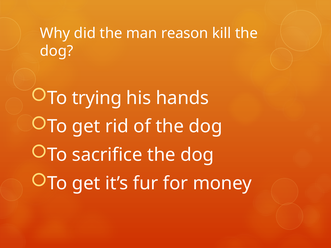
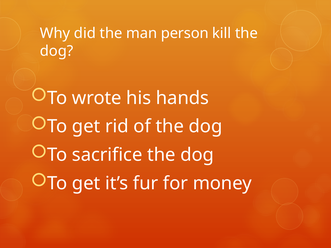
reason: reason -> person
trying: trying -> wrote
